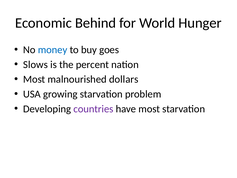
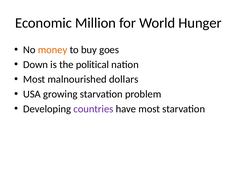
Behind: Behind -> Million
money colour: blue -> orange
Slows: Slows -> Down
percent: percent -> political
